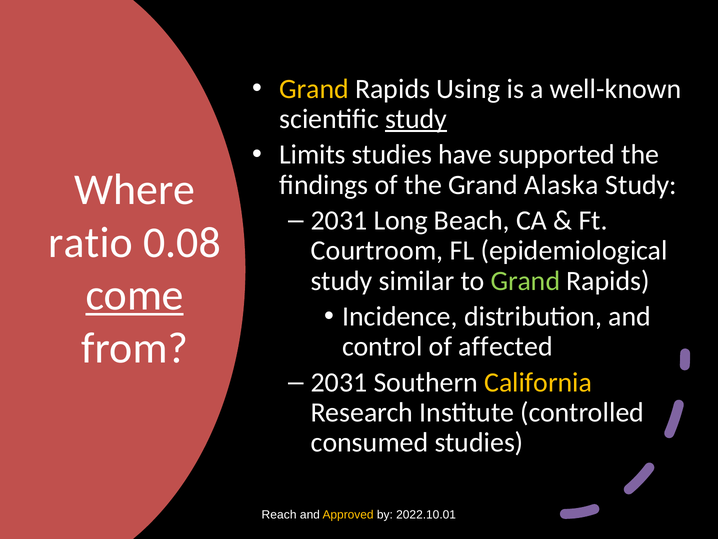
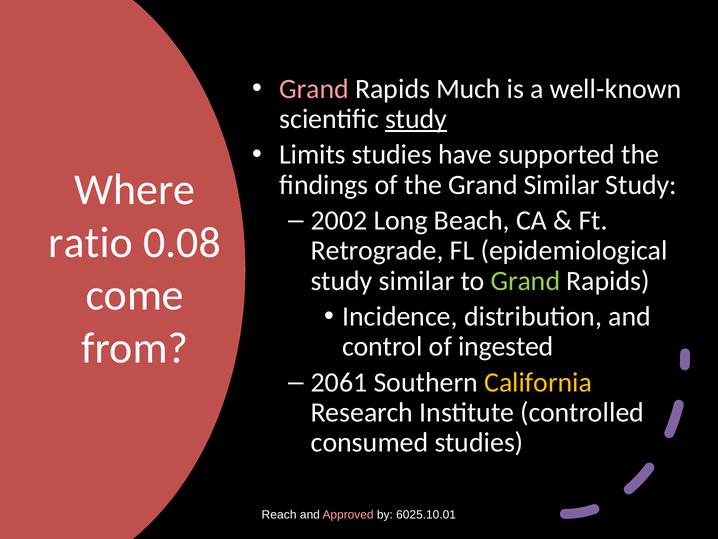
Grand at (314, 89) colour: yellow -> pink
Using: Using -> Much
Grand Alaska: Alaska -> Similar
2031 at (339, 220): 2031 -> 2002
Courtroom: Courtroom -> Retrograde
come underline: present -> none
affected: affected -> ingested
2031 at (339, 382): 2031 -> 2061
Approved colour: yellow -> pink
2022.10.01: 2022.10.01 -> 6025.10.01
